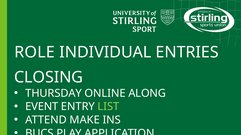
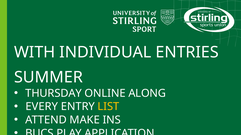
ROLE: ROLE -> WITH
CLOSING: CLOSING -> SUMMER
EVENT: EVENT -> EVERY
LIST colour: light green -> yellow
